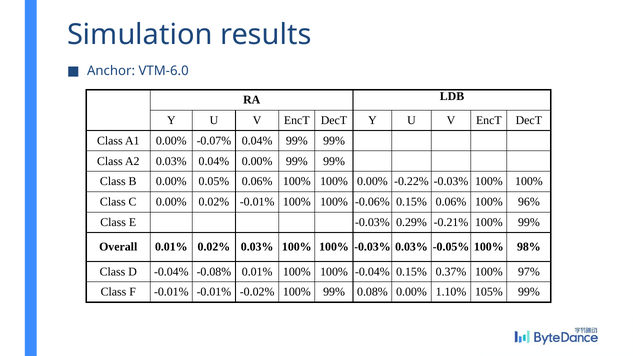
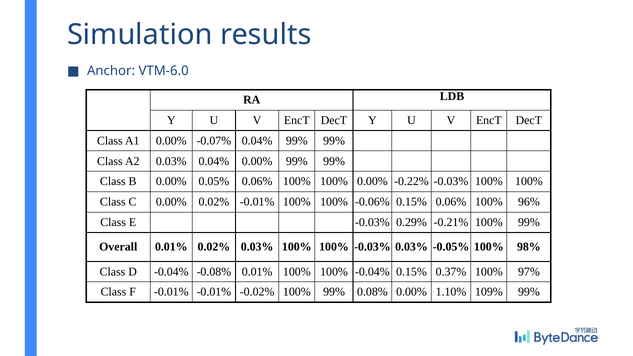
105%: 105% -> 109%
